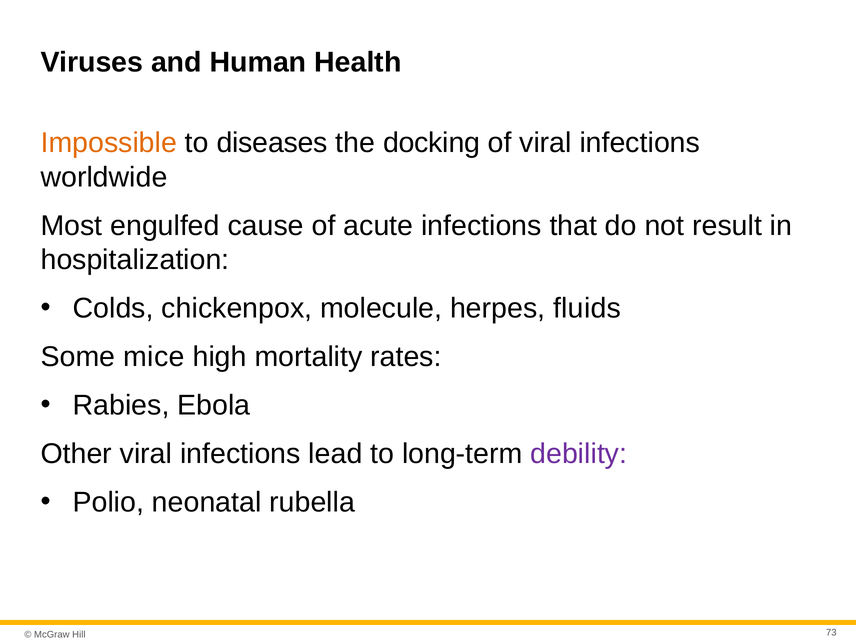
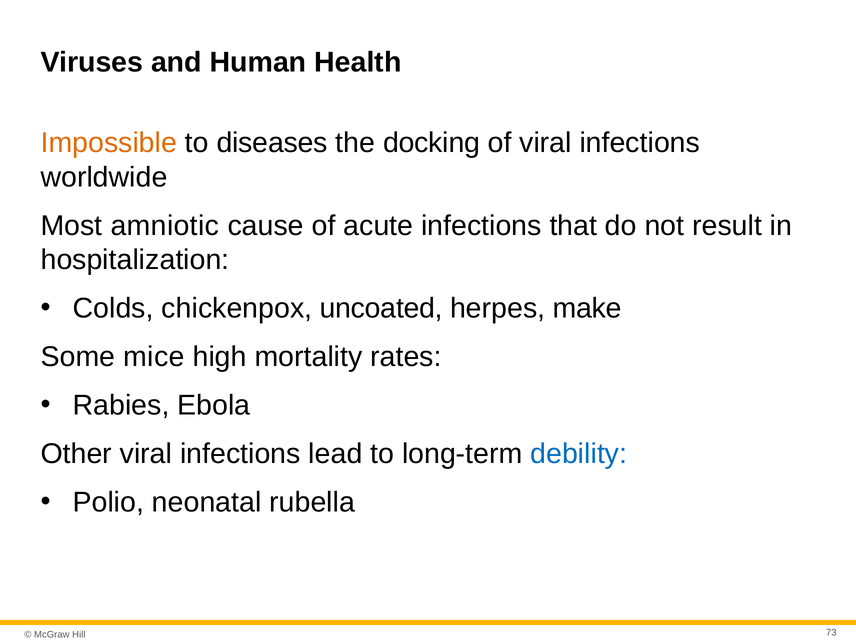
engulfed: engulfed -> amniotic
molecule: molecule -> uncoated
fluids: fluids -> make
debility colour: purple -> blue
